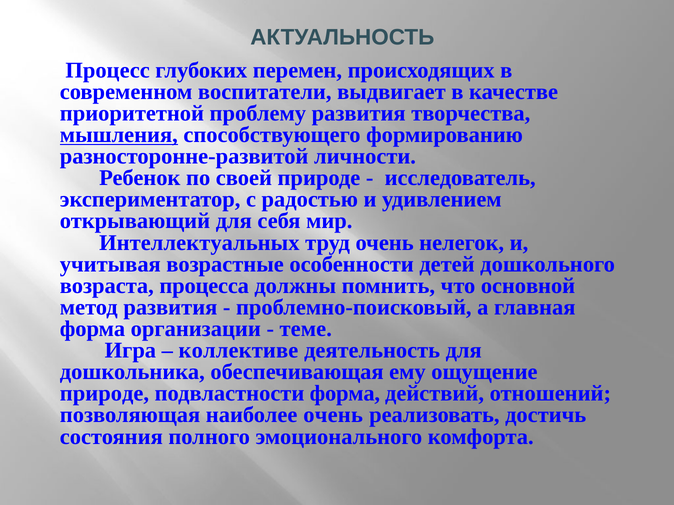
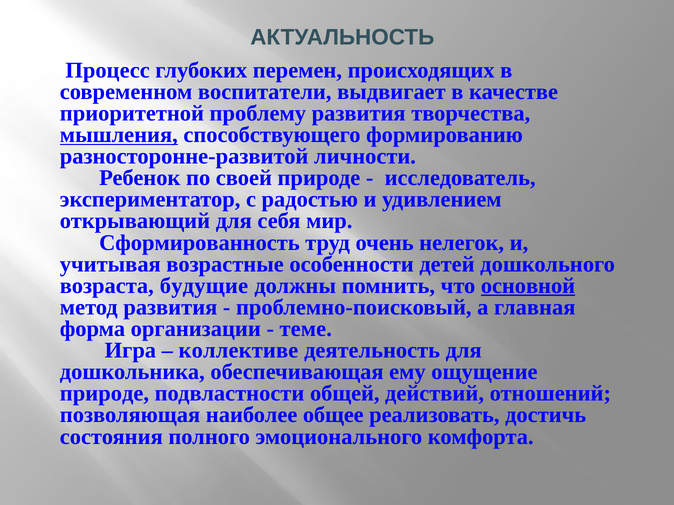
Интеллектуальных: Интеллектуальных -> Сформированность
процесса: процесса -> будущие
основной underline: none -> present
подвластности форма: форма -> общей
наиболее очень: очень -> общее
